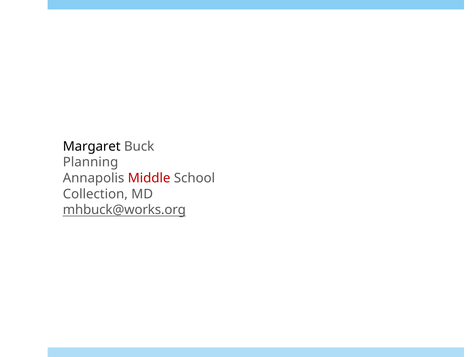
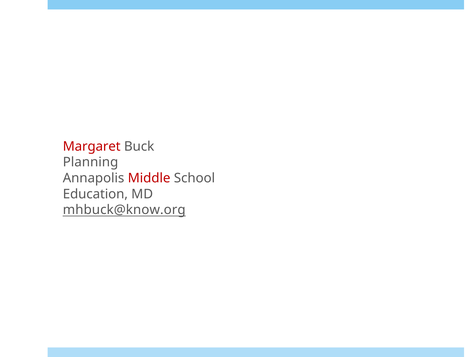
Margaret colour: black -> red
Collection: Collection -> Education
mhbuck@works.org: mhbuck@works.org -> mhbuck@know.org
